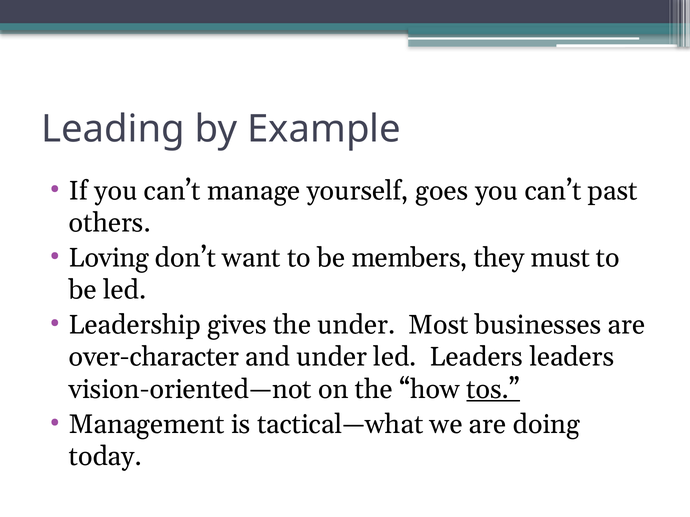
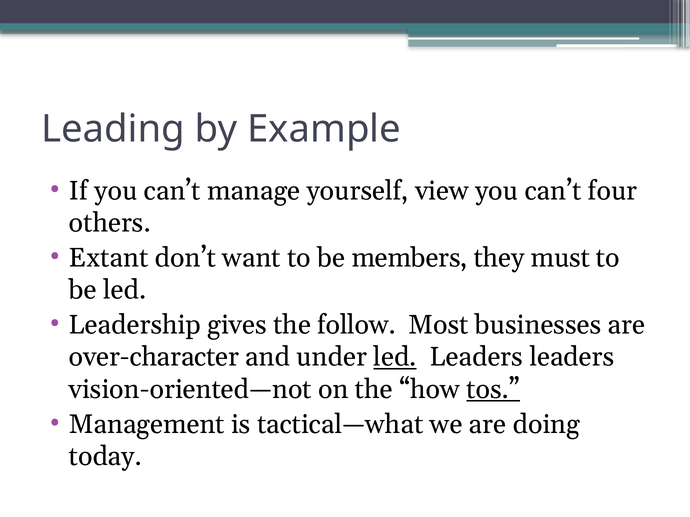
goes: goes -> view
past: past -> four
Loving: Loving -> Extant
the under: under -> follow
led at (395, 357) underline: none -> present
